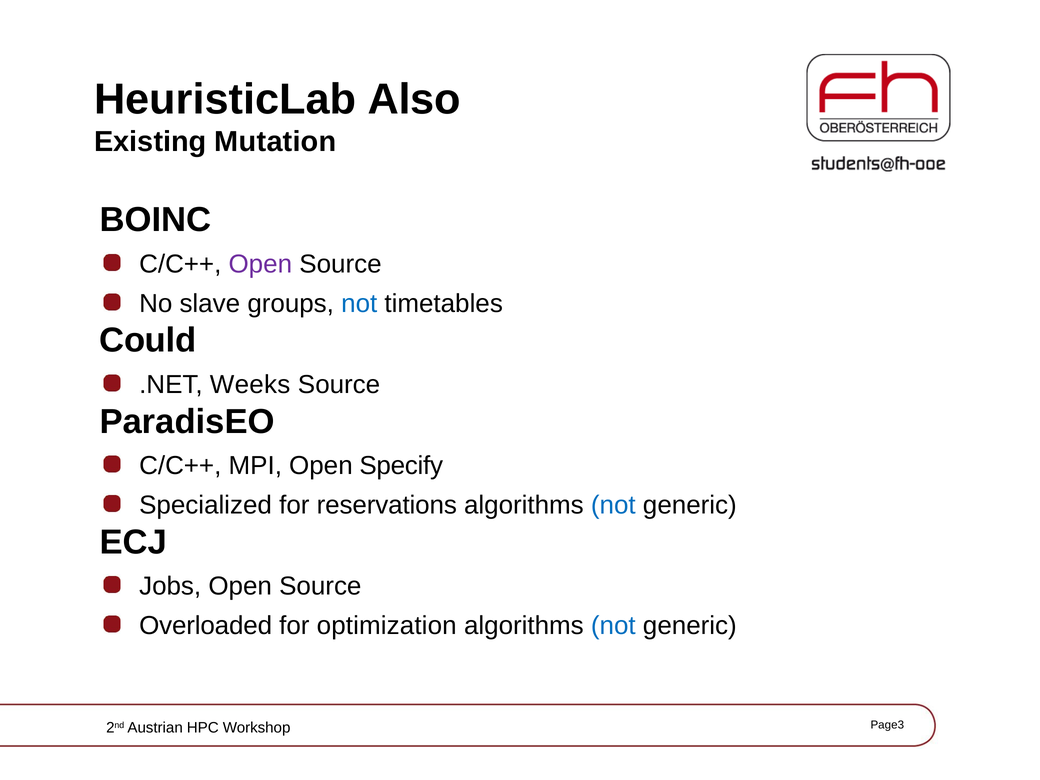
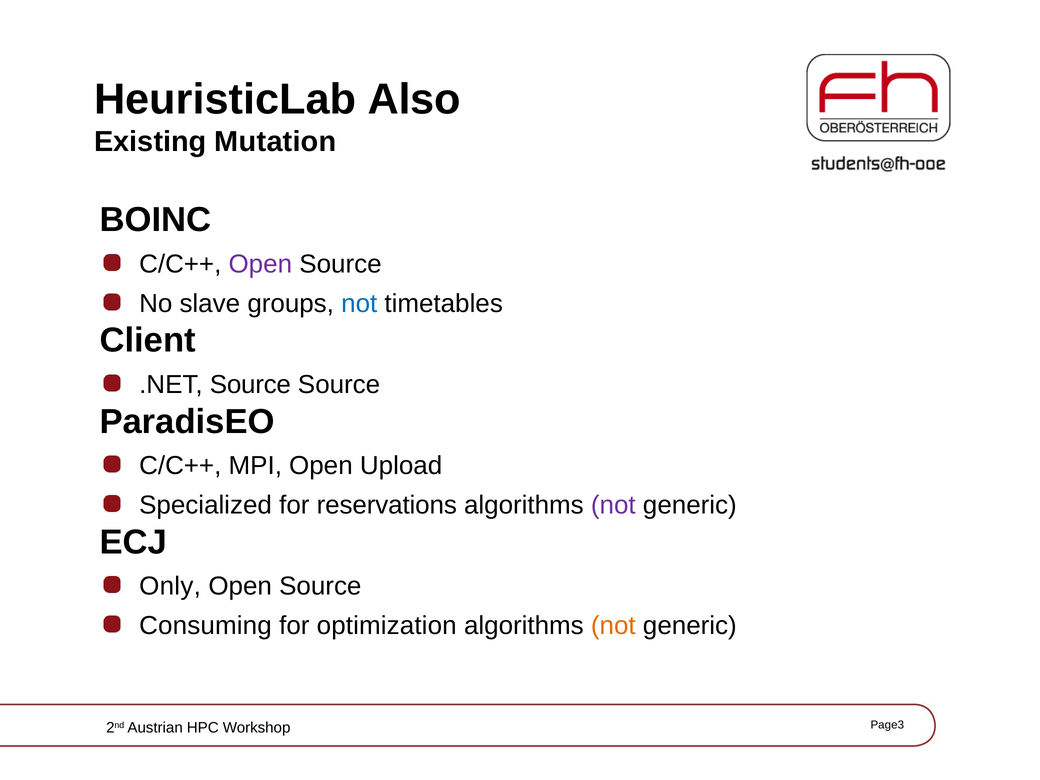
Could: Could -> Client
.NET Weeks: Weeks -> Source
Specify: Specify -> Upload
not at (613, 505) colour: blue -> purple
Jobs: Jobs -> Only
Overloaded: Overloaded -> Consuming
not at (613, 626) colour: blue -> orange
